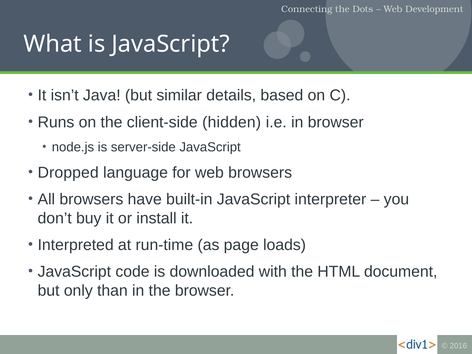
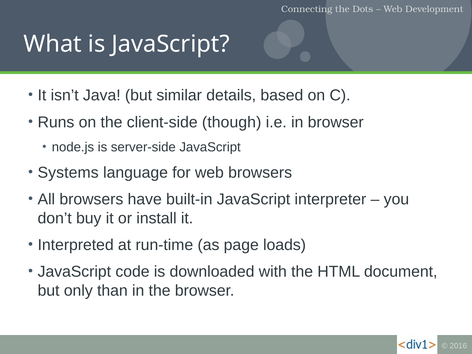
hidden: hidden -> though
Dropped: Dropped -> Systems
